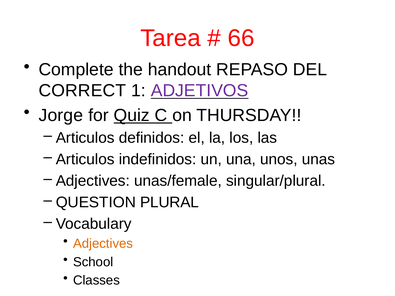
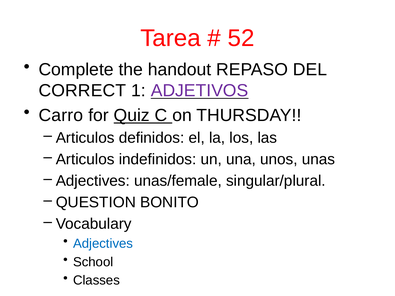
66: 66 -> 52
Jorge: Jorge -> Carro
PLURAL: PLURAL -> BONITO
Adjectives at (103, 244) colour: orange -> blue
